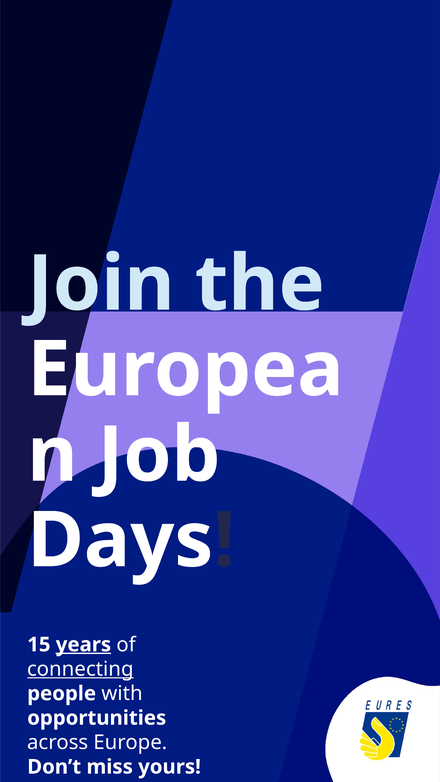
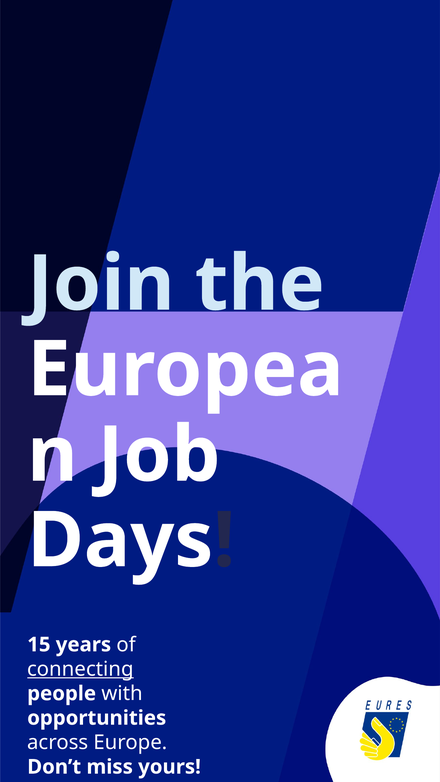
years underline: present -> none
